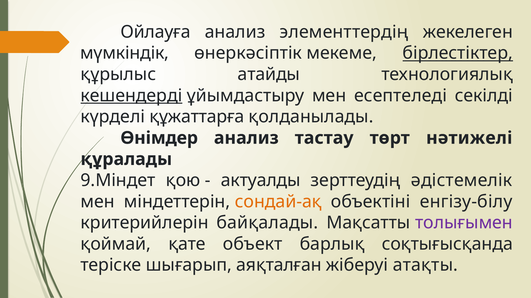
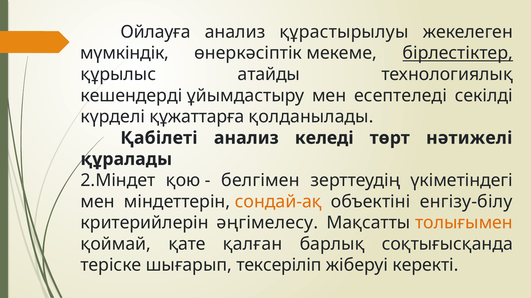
элементтердің: элементтердің -> құрастырылуы
кешендерді underline: present -> none
Өнімдер: Өнімдер -> Қабілеті
тастау: тастау -> келеді
9.Міндет: 9.Міндет -> 2.Міндет
актуалды: актуалды -> белгімен
әдістемелік: әдістемелік -> үкіметіндегі
байқалады: байқалады -> әңгімелесу
толығымен colour: purple -> orange
объект: объект -> қалған
аяқталған: аяқталған -> тексеріліп
атақты: атақты -> керекті
